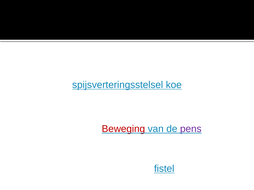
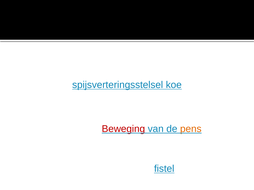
pens colour: purple -> orange
